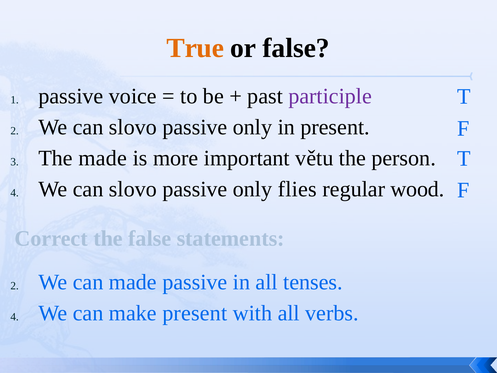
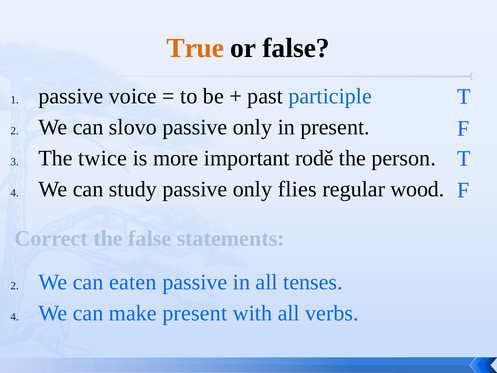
participle colour: purple -> blue
The made: made -> twice
větu: větu -> rodě
slovo at (133, 189): slovo -> study
can made: made -> eaten
